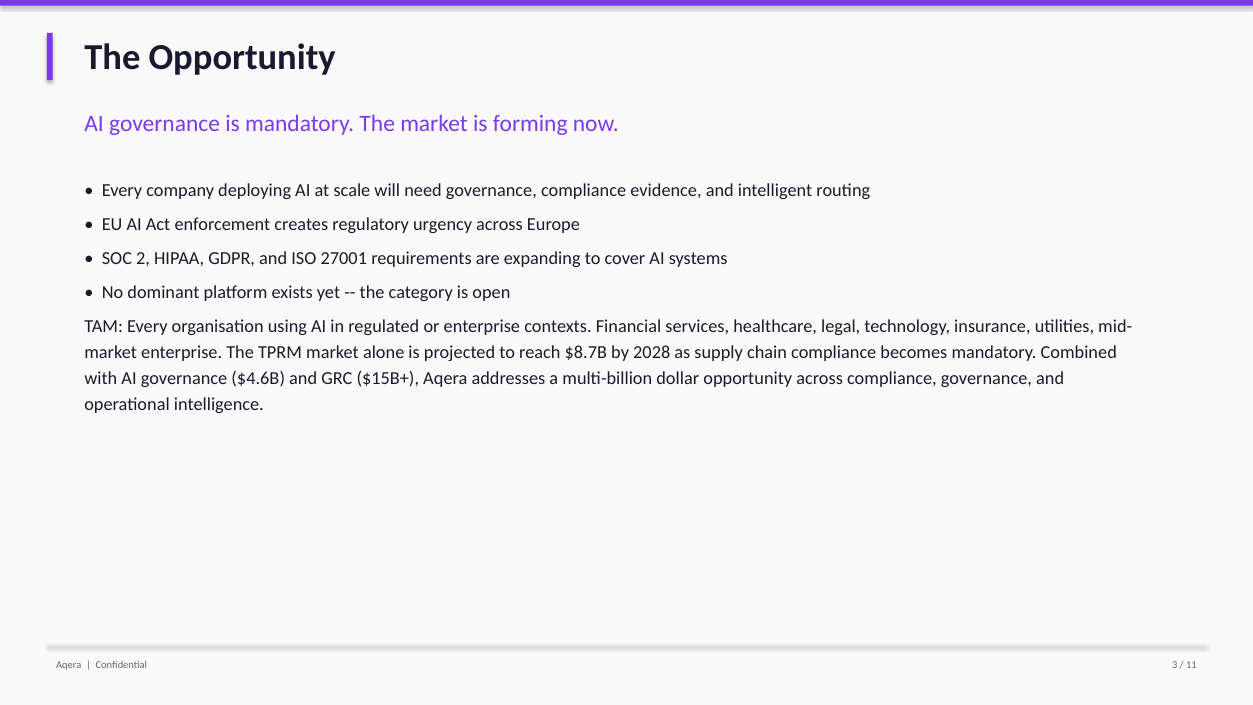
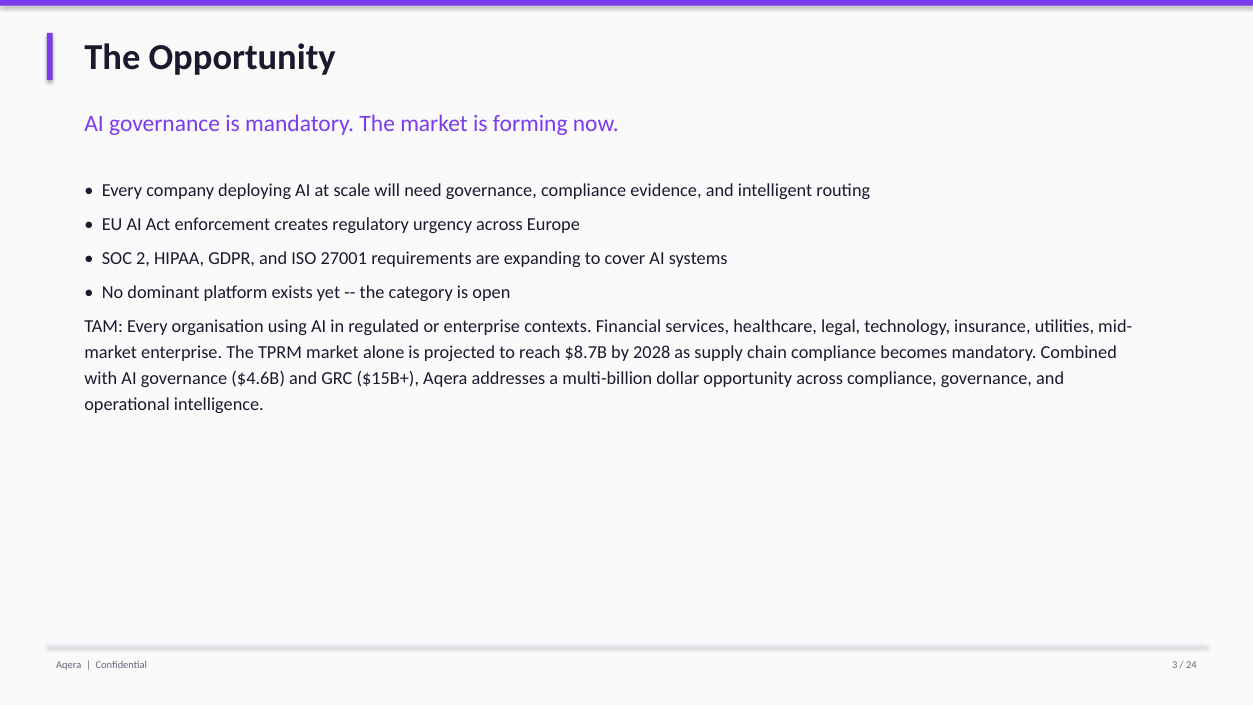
11: 11 -> 24
